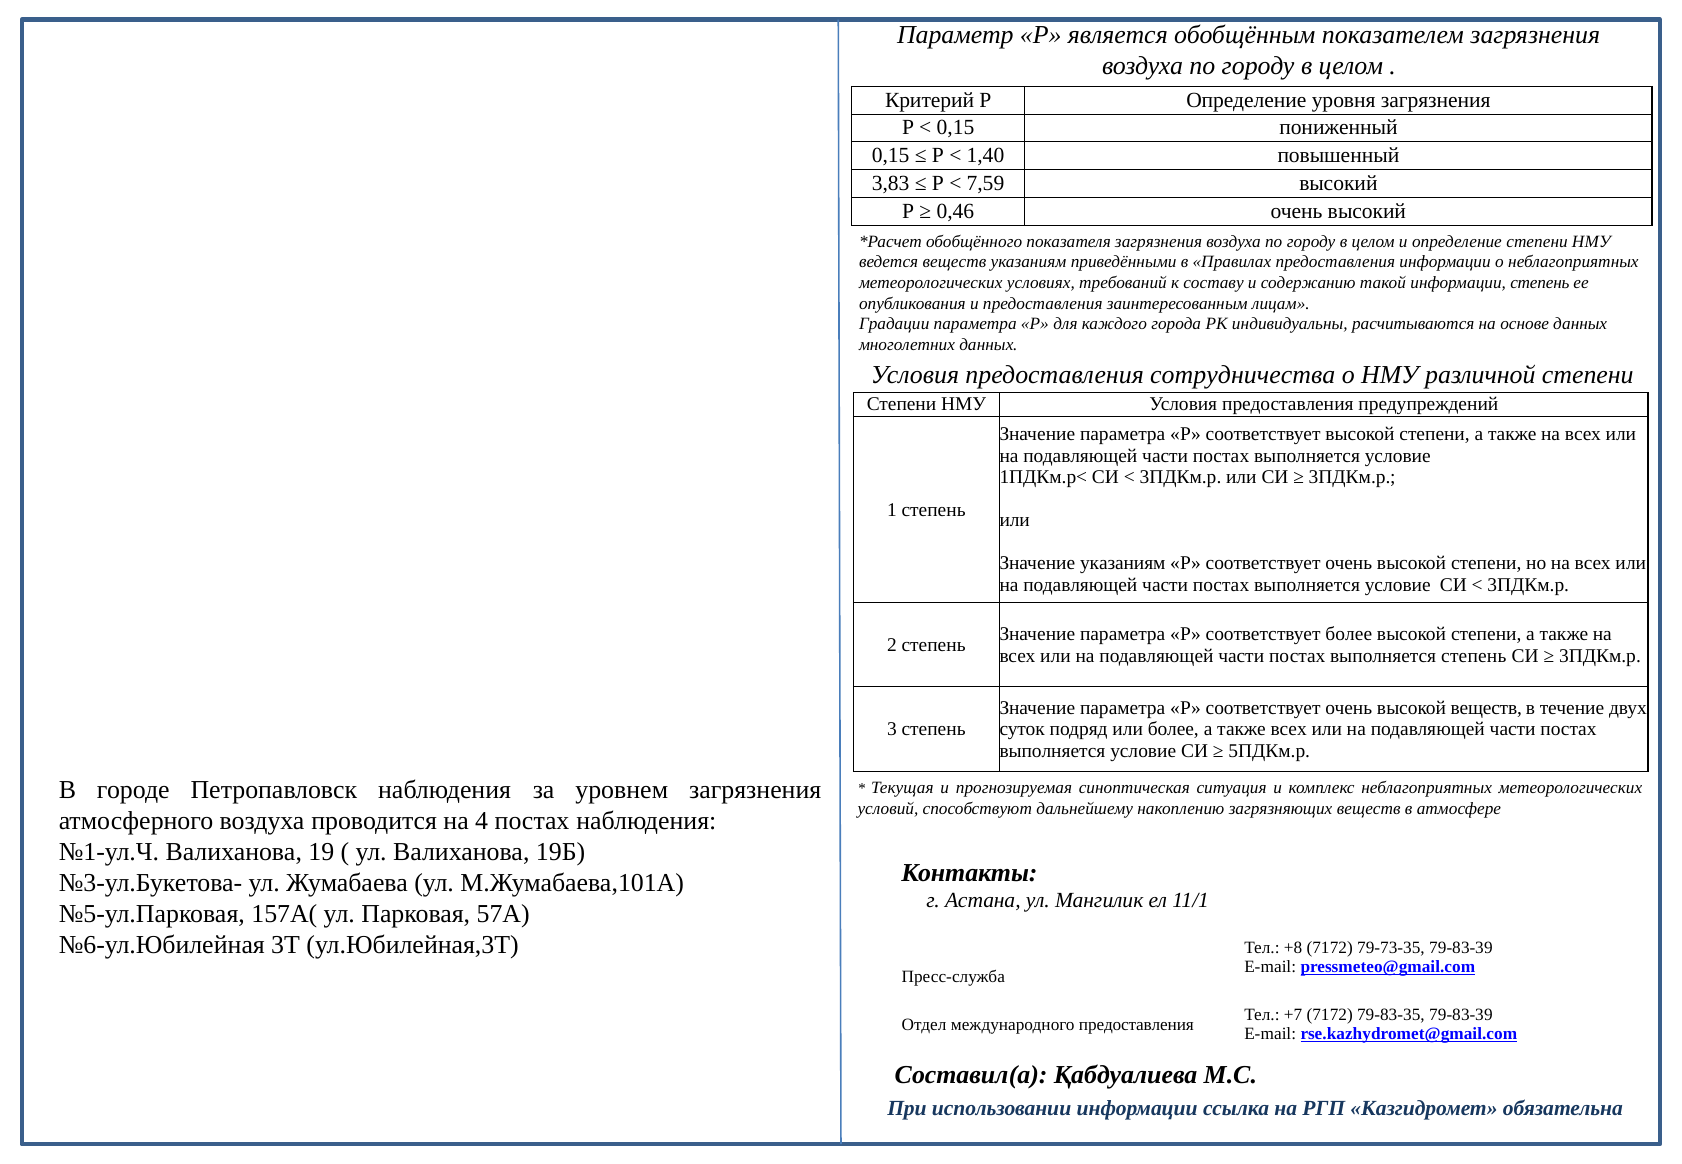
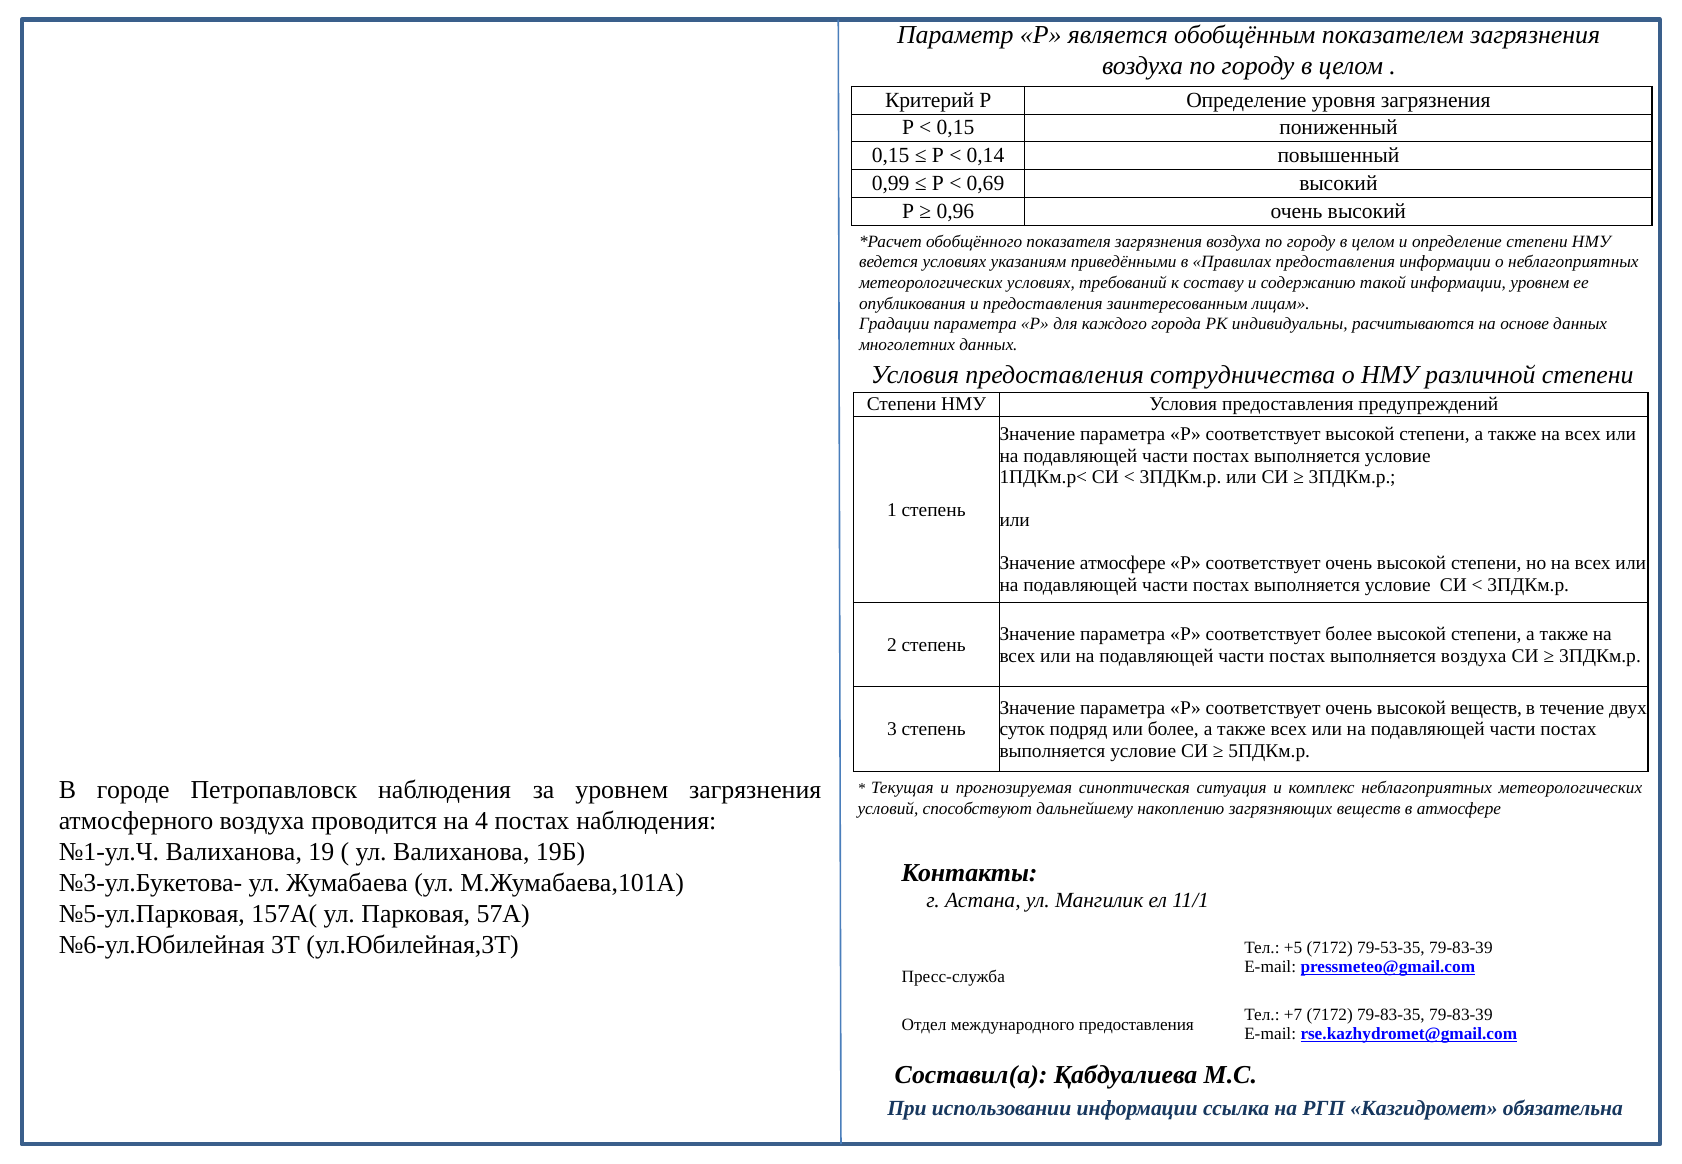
1,40: 1,40 -> 0,14
3,83: 3,83 -> 0,99
7,59: 7,59 -> 0,69
0,46: 0,46 -> 0,96
ведется веществ: веществ -> условиях
информации степень: степень -> уровнем
Значение указаниям: указаниям -> атмосфере
выполняется степень: степень -> воздуха
+8: +8 -> +5
79-73-35: 79-73-35 -> 79-53-35
